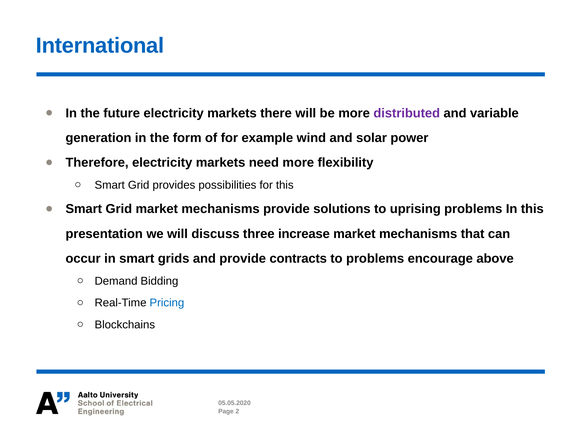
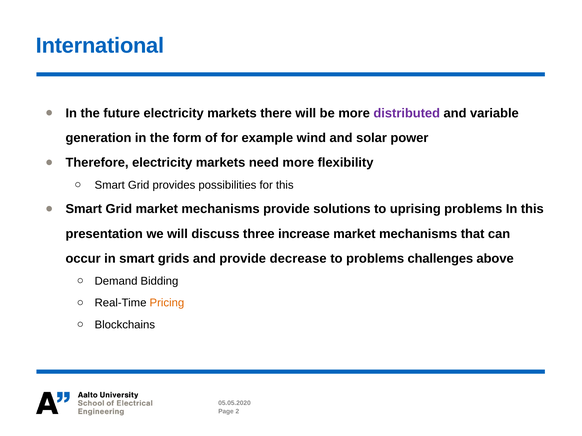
contracts: contracts -> decrease
encourage: encourage -> challenges
Pricing colour: blue -> orange
